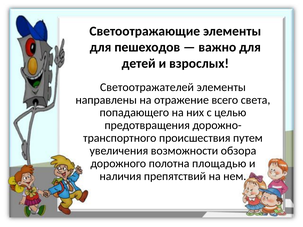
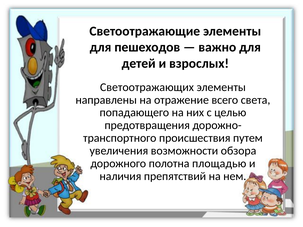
Светоотражателей: Светоотражателей -> Светоотражающих
